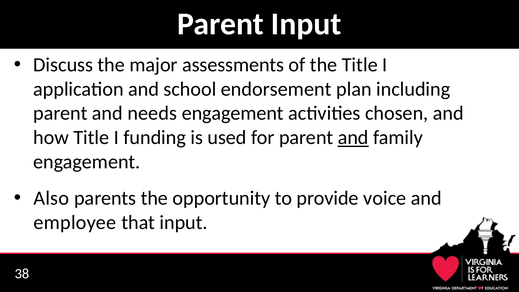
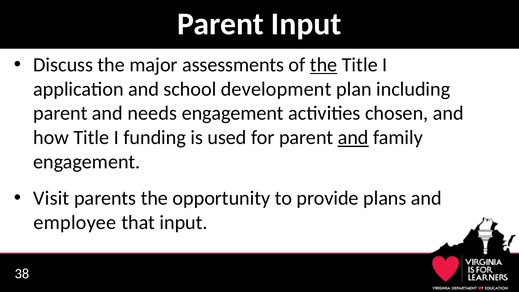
the at (324, 65) underline: none -> present
endorsement: endorsement -> development
Also: Also -> Visit
voice: voice -> plans
